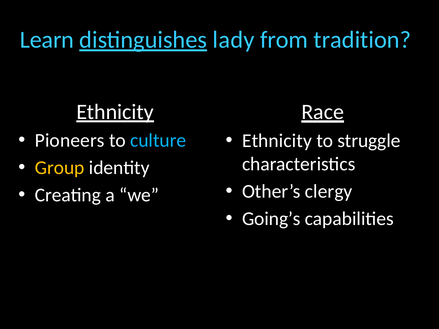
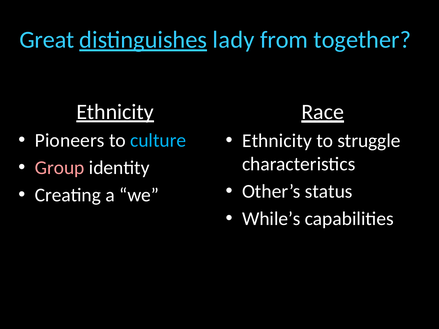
Learn: Learn -> Great
tradition: tradition -> together
Group colour: yellow -> pink
clergy: clergy -> status
Going’s: Going’s -> While’s
